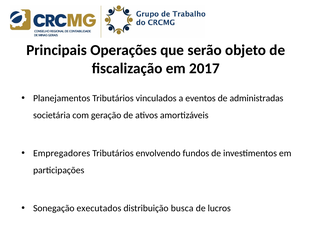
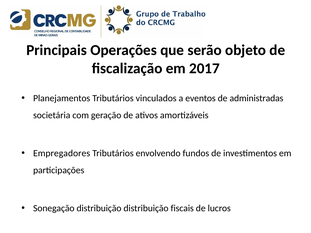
Sonegação executados: executados -> distribuição
busca: busca -> fiscais
